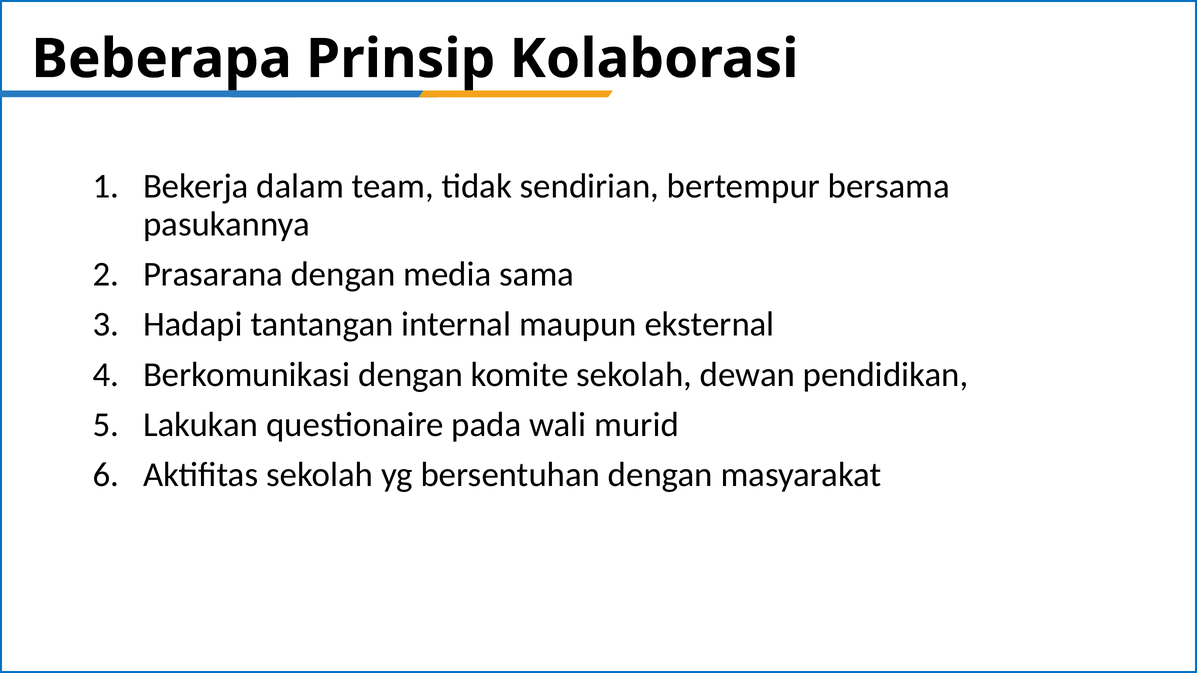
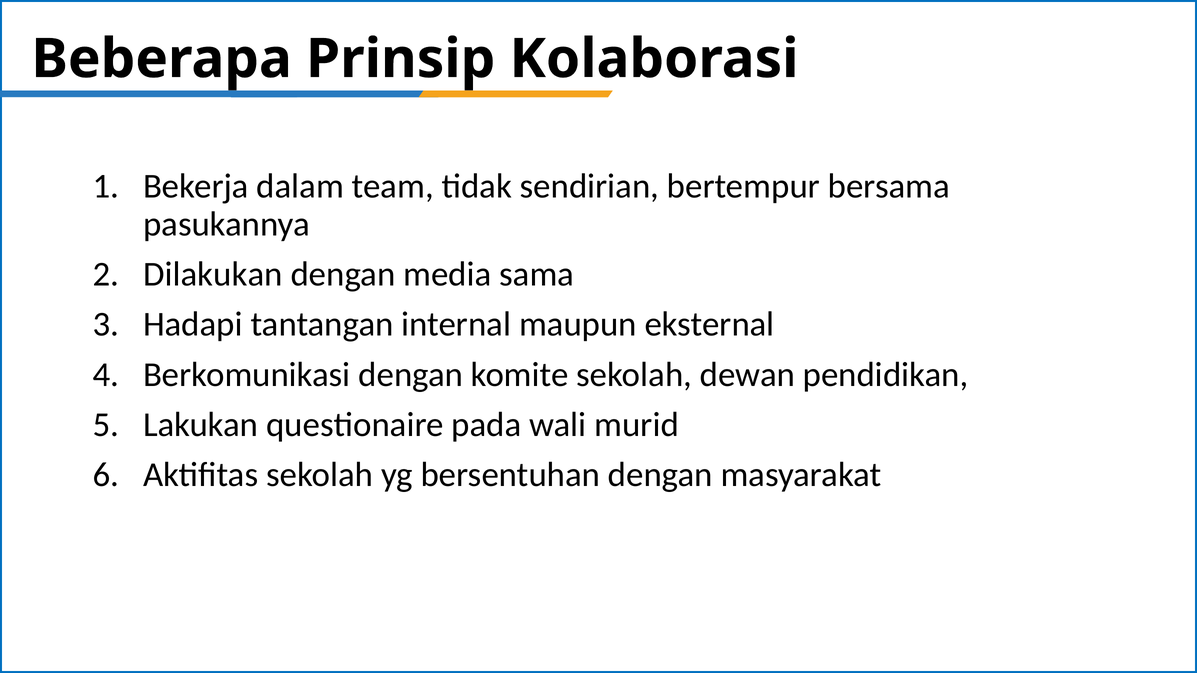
Prasarana: Prasarana -> Dilakukan
